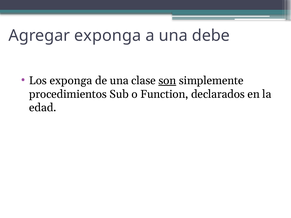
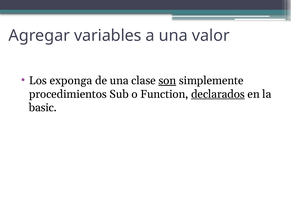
Agregar exponga: exponga -> variables
debe: debe -> valor
declarados underline: none -> present
edad: edad -> basic
